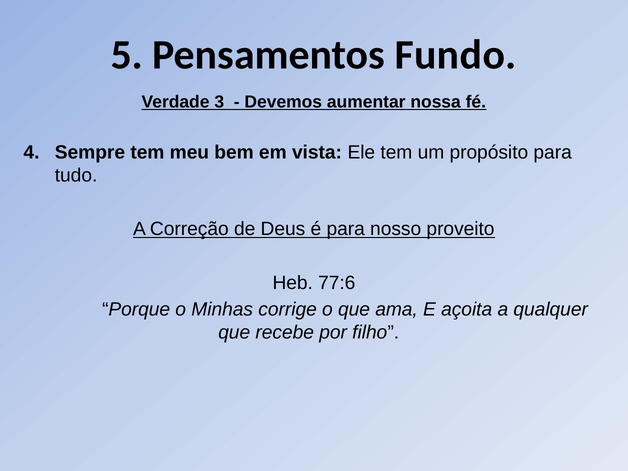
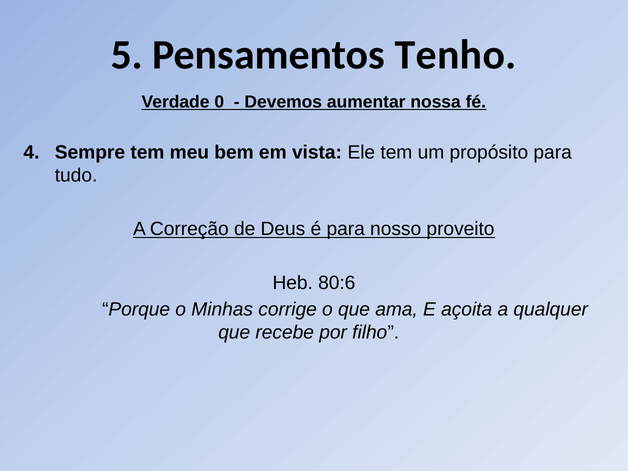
Fundo: Fundo -> Tenho
3: 3 -> 0
77:6: 77:6 -> 80:6
